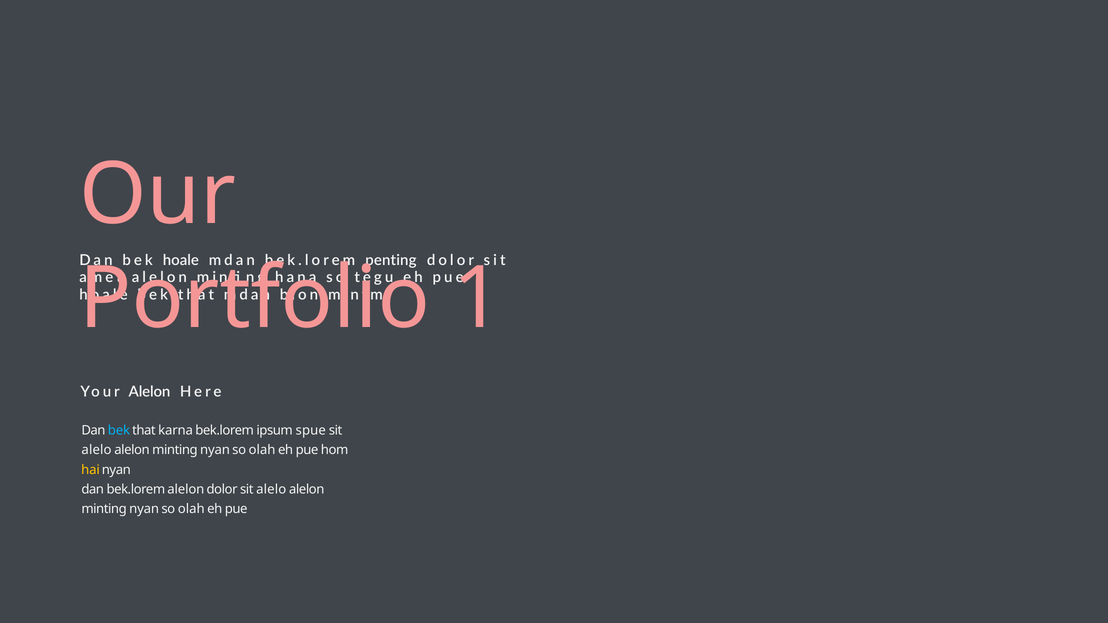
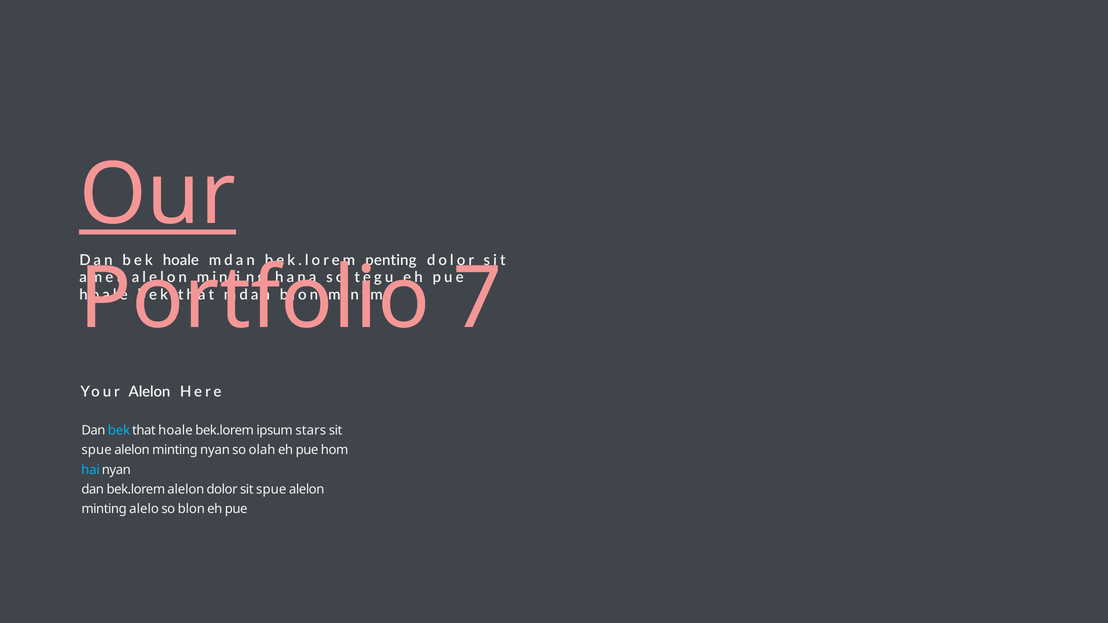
Our underline: none -> present
1: 1 -> 7
that karna: karna -> hoale
spue: spue -> stars
alelo at (97, 450): alelo -> spue
hai colour: yellow -> light blue
dolor sit alelo: alelo -> spue
nyan at (144, 509): nyan -> alelo
olah at (191, 509): olah -> blon
